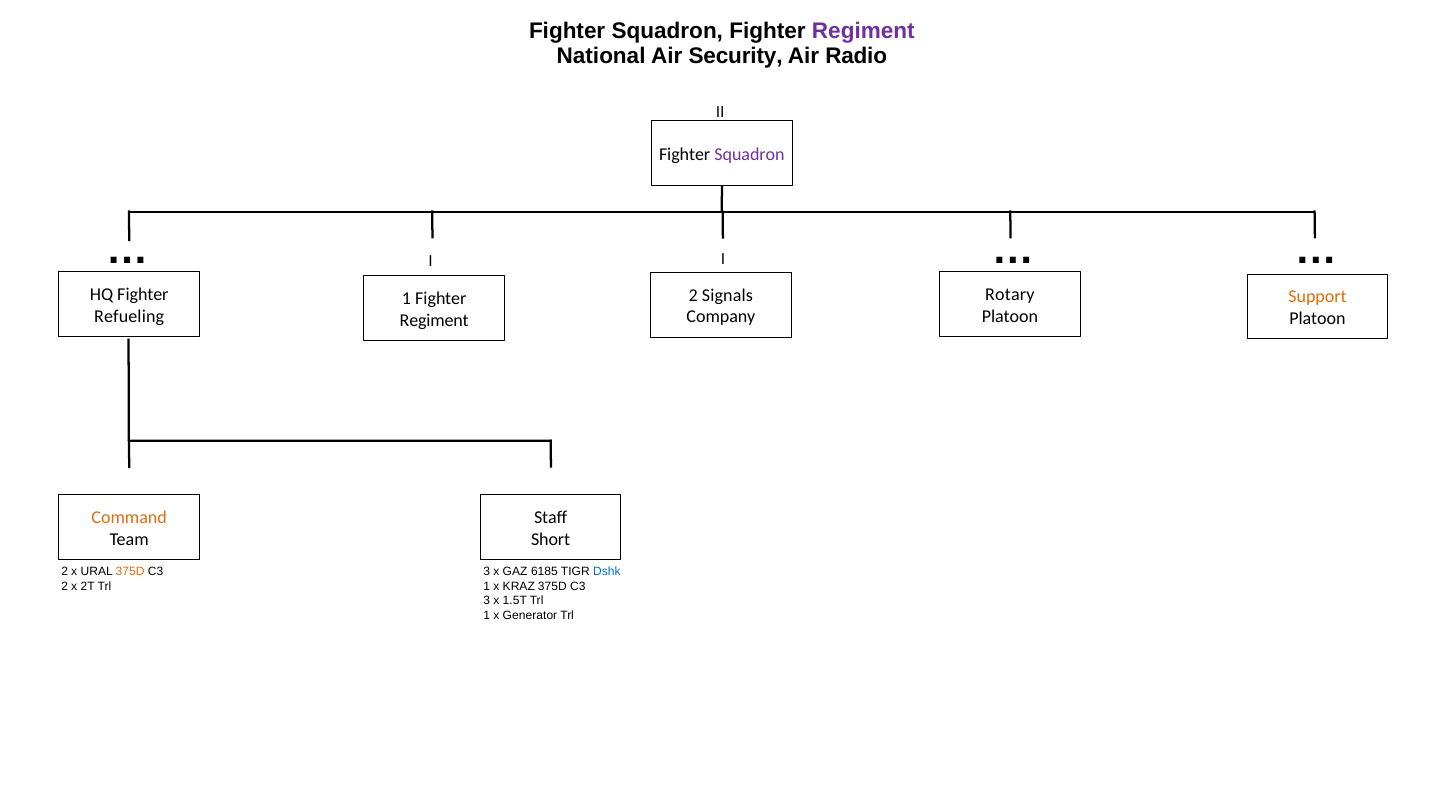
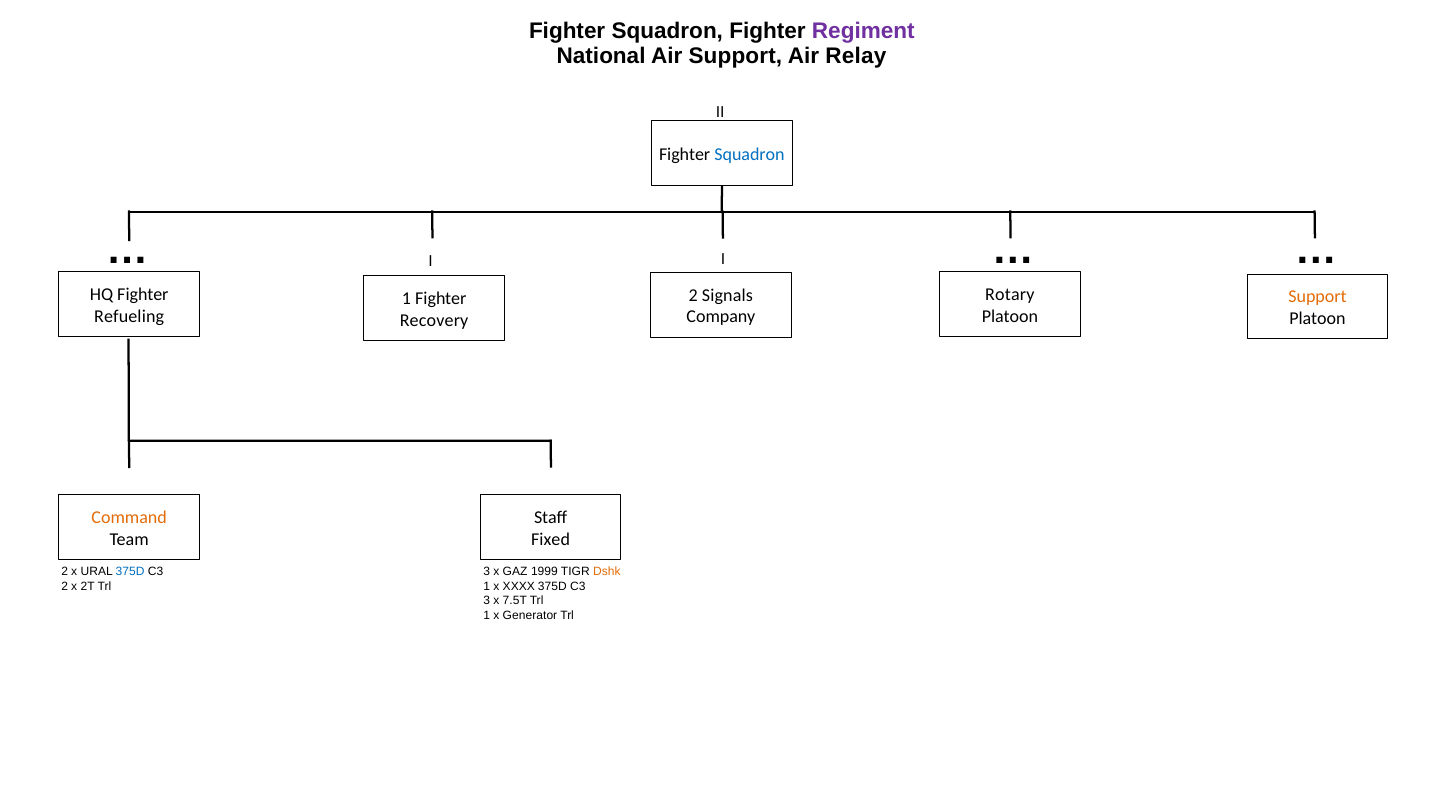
Air Security: Security -> Support
Radio: Radio -> Relay
Squadron at (749, 155) colour: purple -> blue
Regiment at (434, 320): Regiment -> Recovery
Short: Short -> Fixed
375D at (130, 572) colour: orange -> blue
6185: 6185 -> 1999
Dshk colour: blue -> orange
KRAZ: KRAZ -> XXXX
1.5T: 1.5T -> 7.5T
